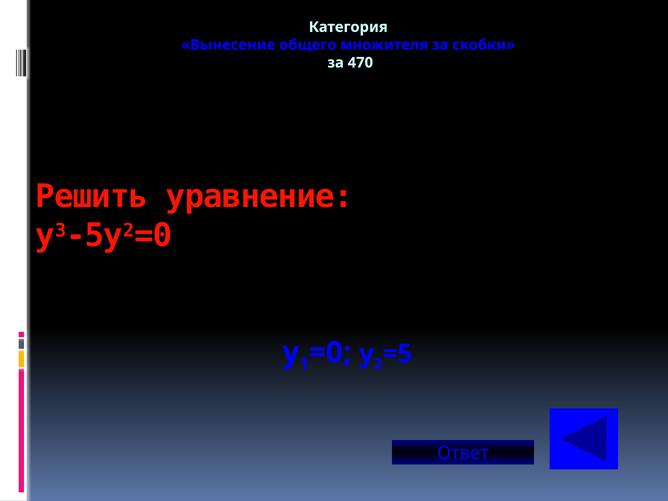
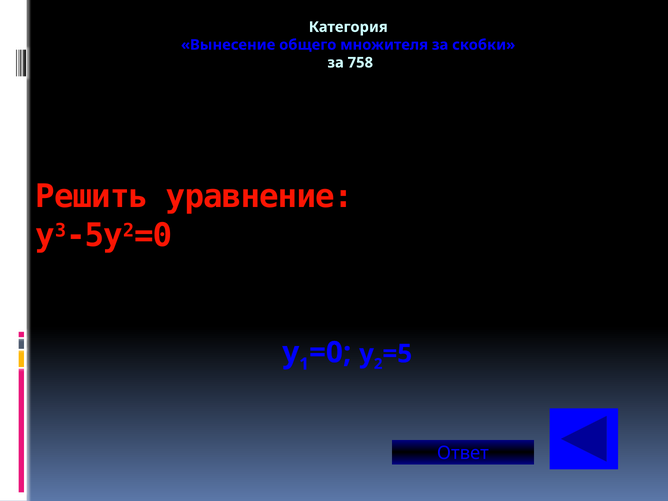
470: 470 -> 758
